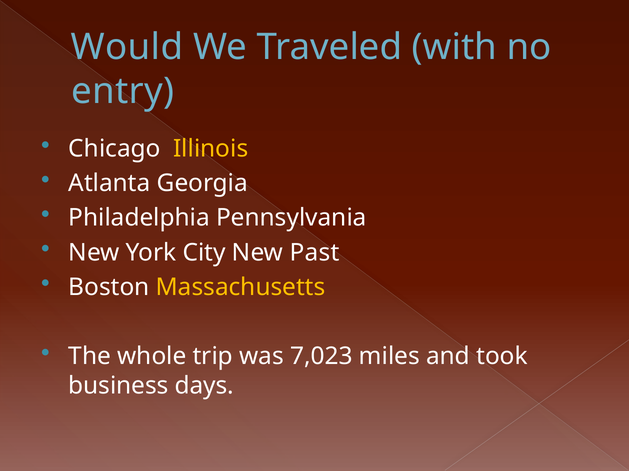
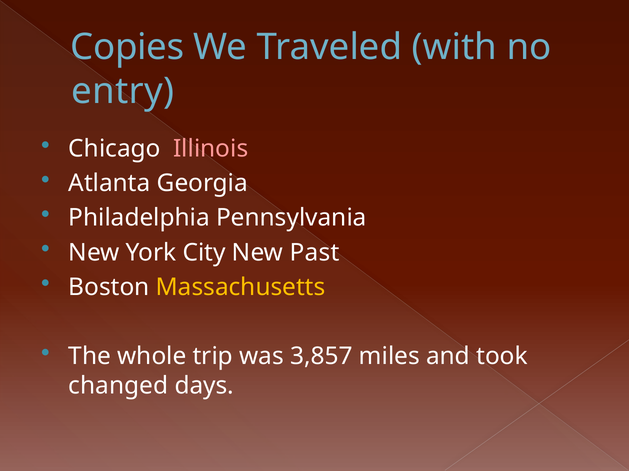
Would: Would -> Copies
Illinois colour: yellow -> pink
7,023: 7,023 -> 3,857
business: business -> changed
